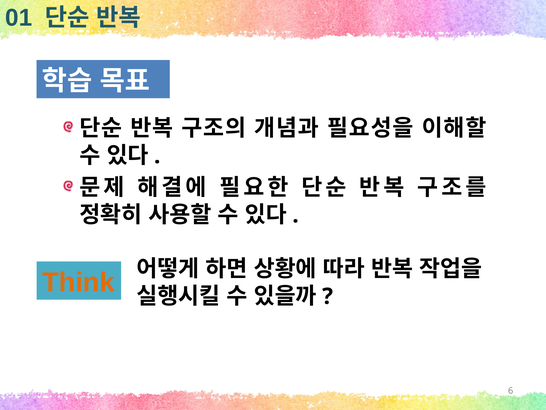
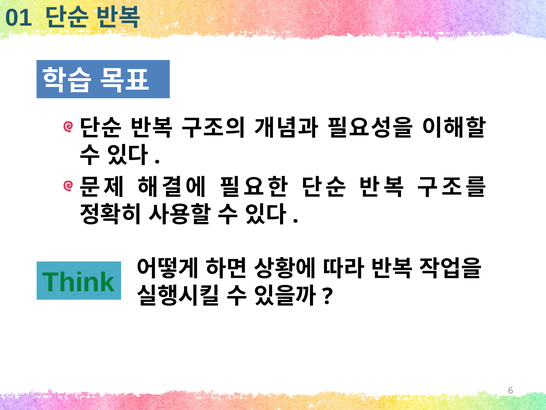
Think colour: orange -> green
